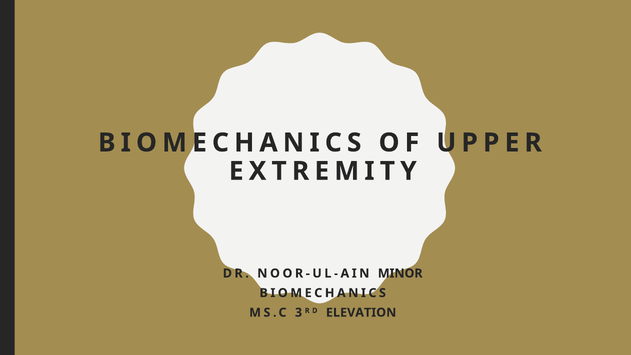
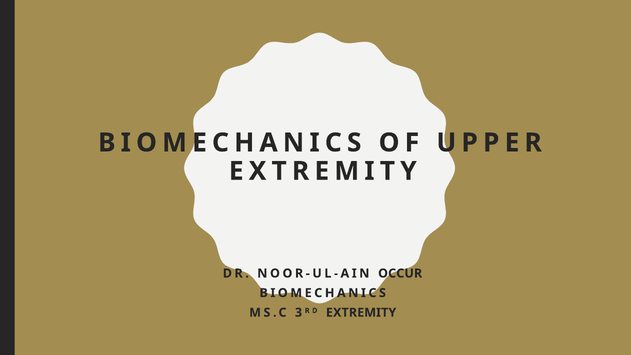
MINOR: MINOR -> OCCUR
ELEVATION at (361, 313): ELEVATION -> EXTREMITY
